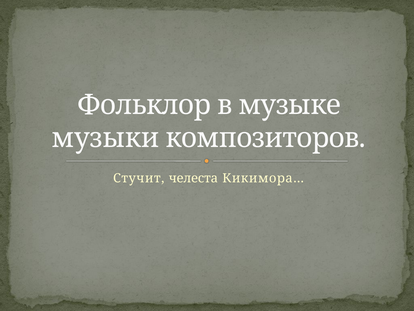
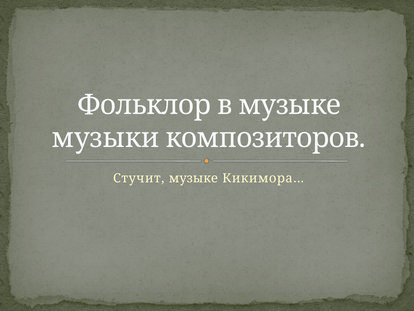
Стучит челеста: челеста -> музыке
